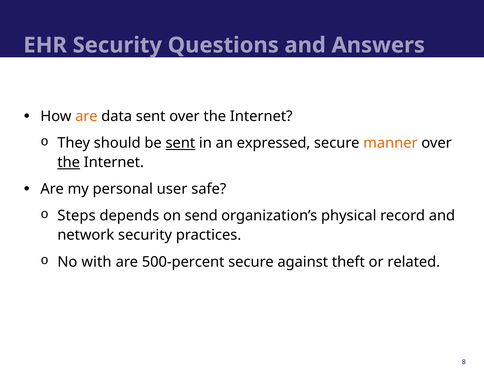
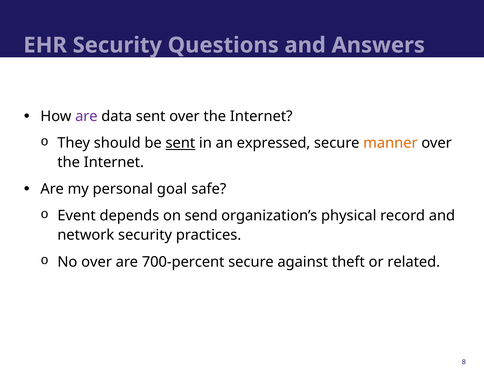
are at (86, 116) colour: orange -> purple
the at (69, 162) underline: present -> none
user: user -> goal
Steps: Steps -> Event
No with: with -> over
500-percent: 500-percent -> 700-percent
